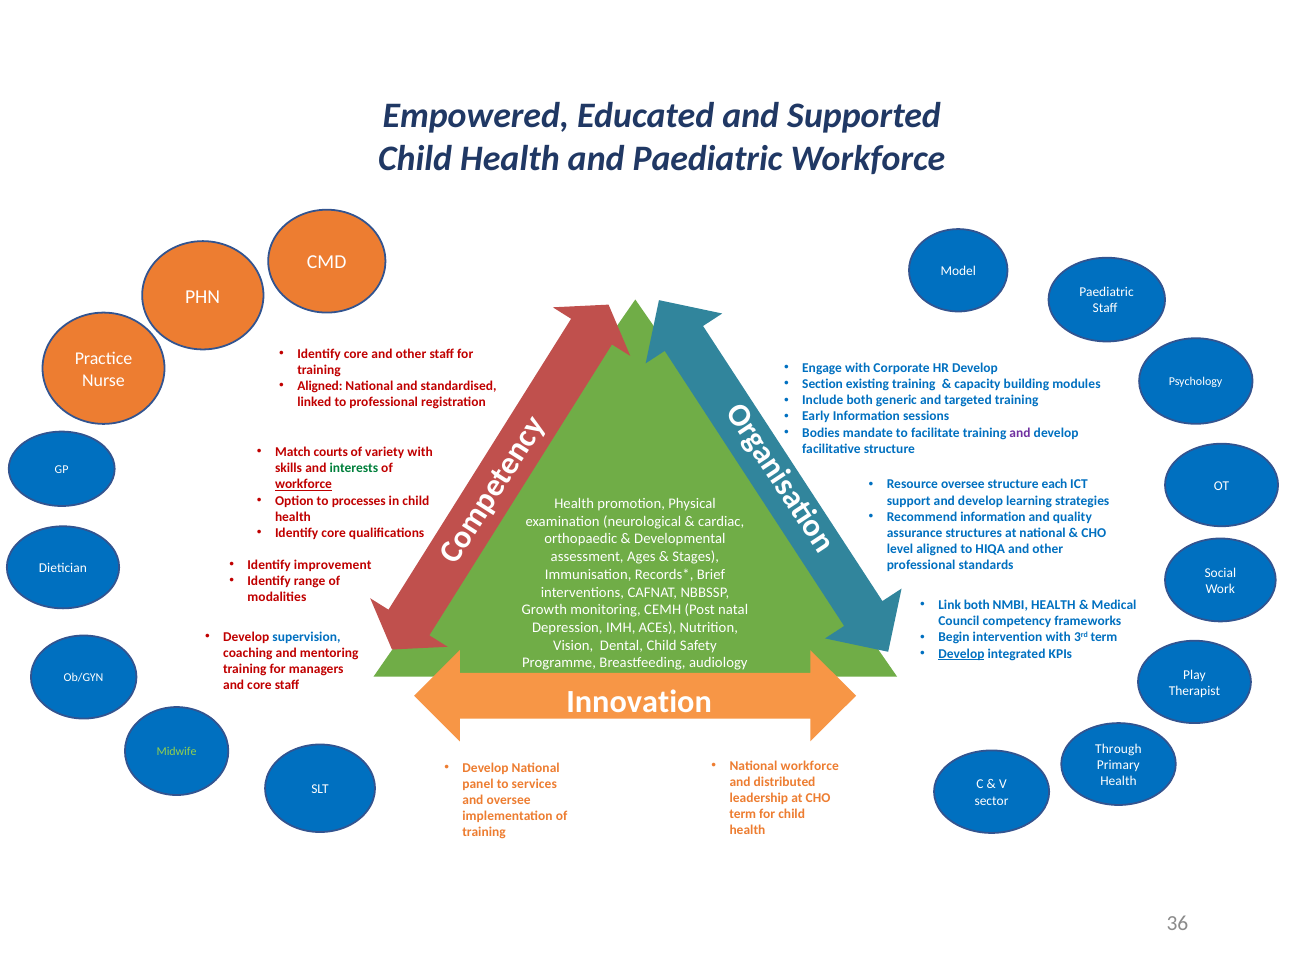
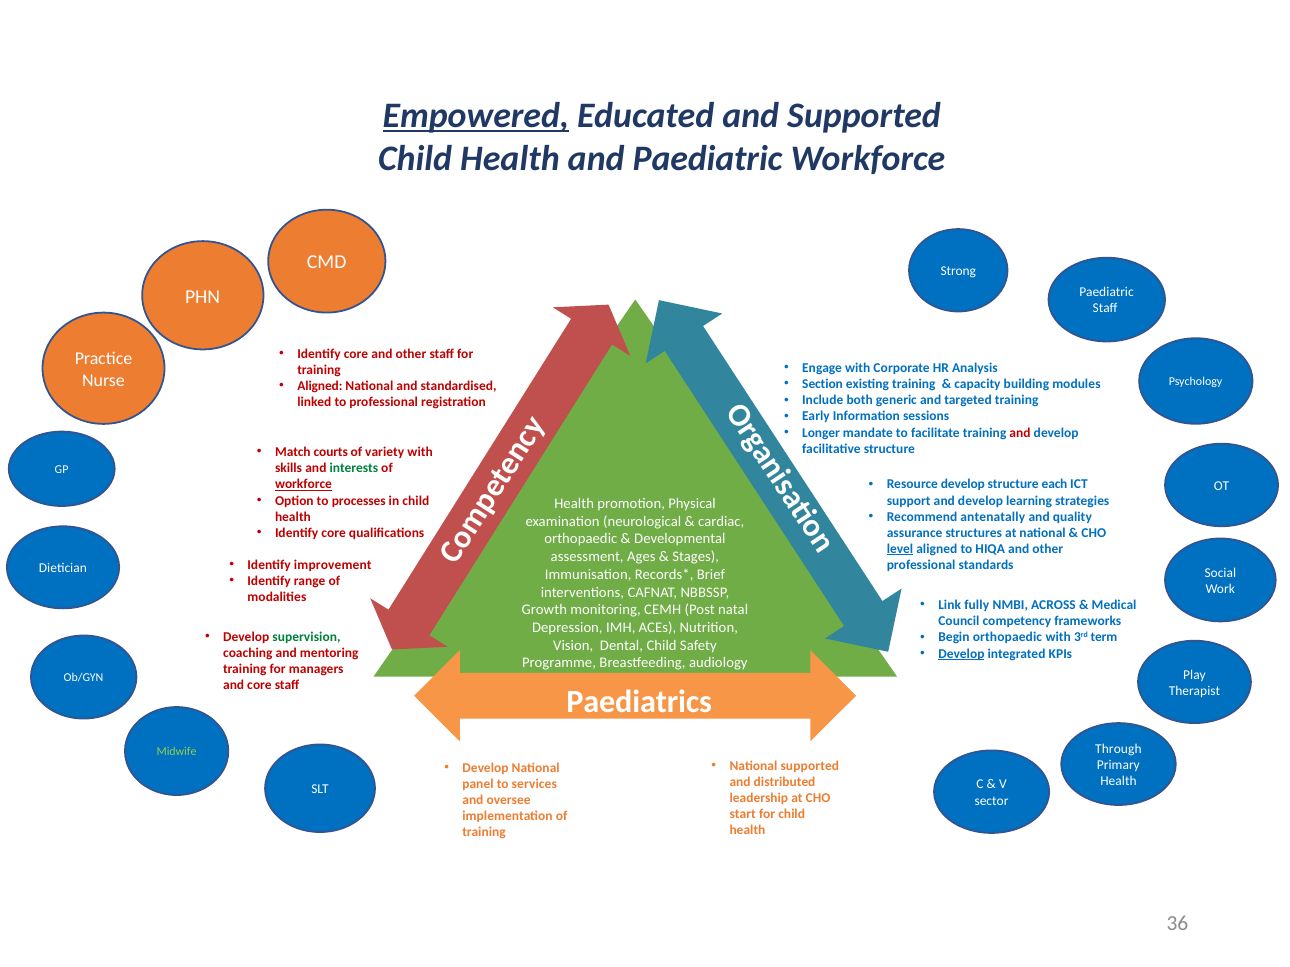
Empowered underline: none -> present
Model: Model -> Strong
HR Develop: Develop -> Analysis
Bodies: Bodies -> Longer
and at (1020, 433) colour: purple -> red
Resource oversee: oversee -> develop
Recommend information: information -> antenatally
level underline: none -> present
Link both: both -> fully
NMBI HEALTH: HEALTH -> ACROSS
supervision colour: blue -> green
Begin intervention: intervention -> orthopaedic
Innovation: Innovation -> Paediatrics
National workforce: workforce -> supported
term at (743, 815): term -> start
